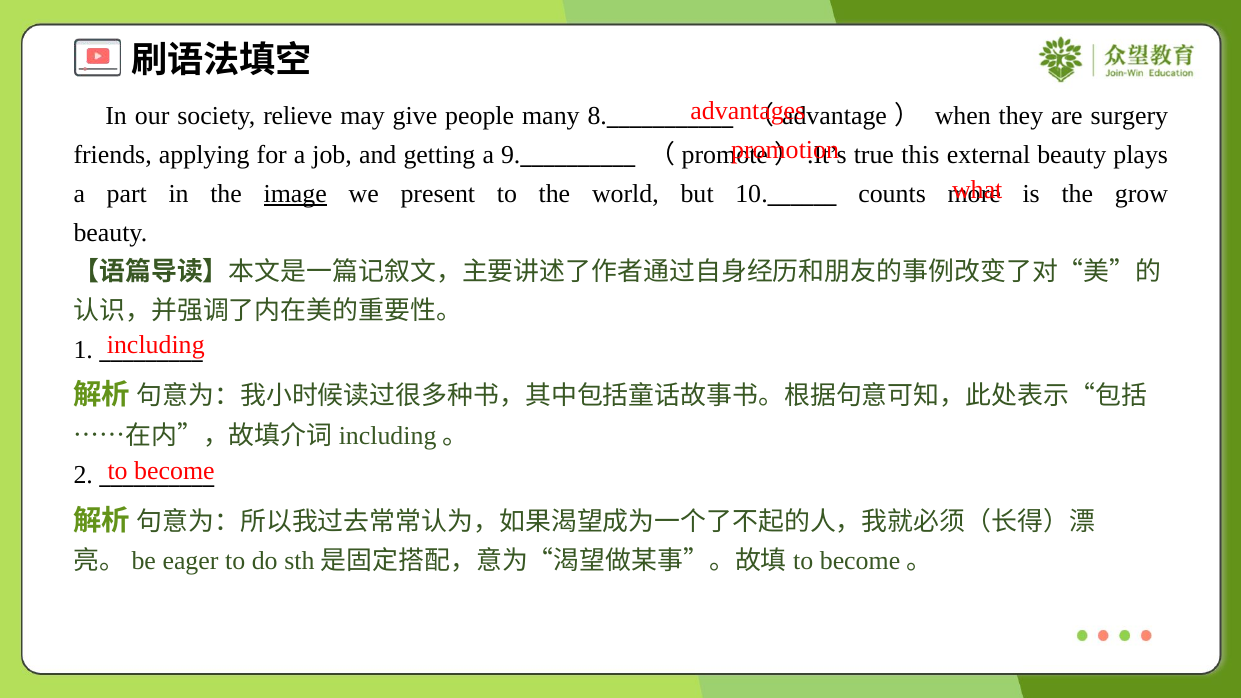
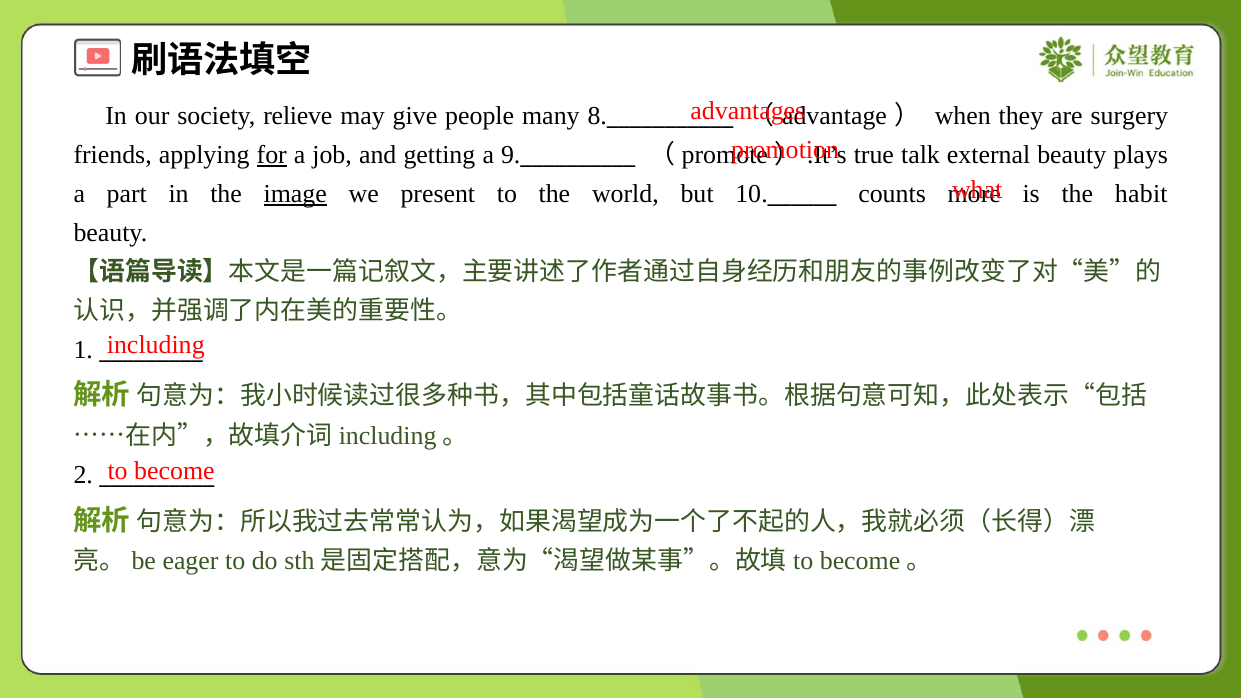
for underline: none -> present
this: this -> talk
grow: grow -> habit
